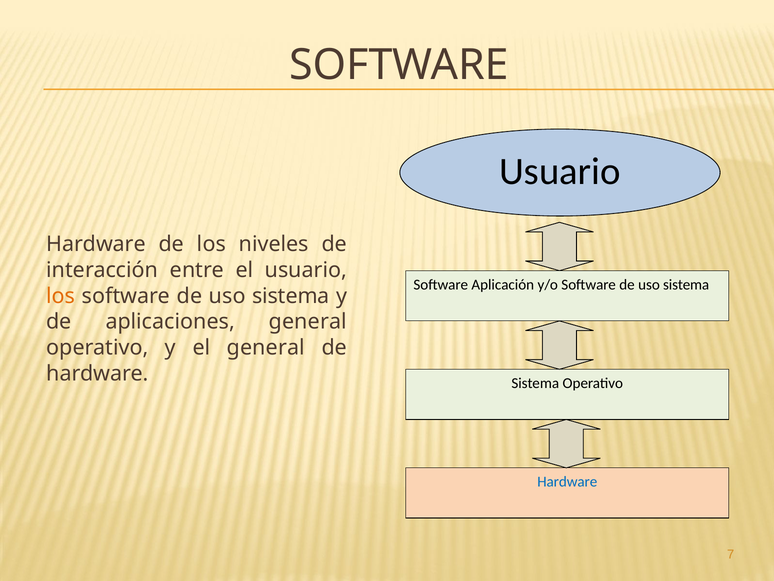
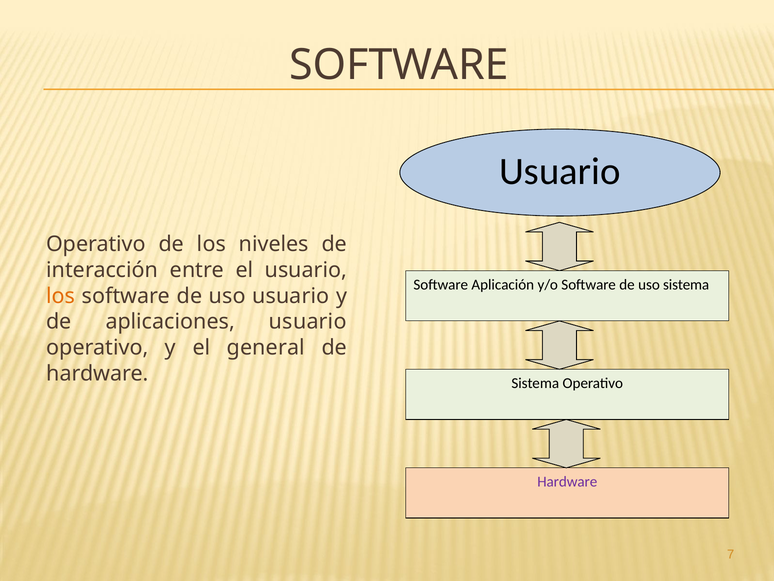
Hardware at (96, 244): Hardware -> Operativo
sistema at (291, 296): sistema -> usuario
aplicaciones general: general -> usuario
Hardware at (567, 481) colour: blue -> purple
